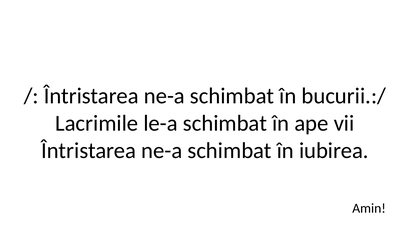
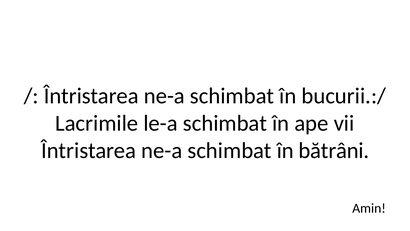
iubirea: iubirea -> bătrâni
